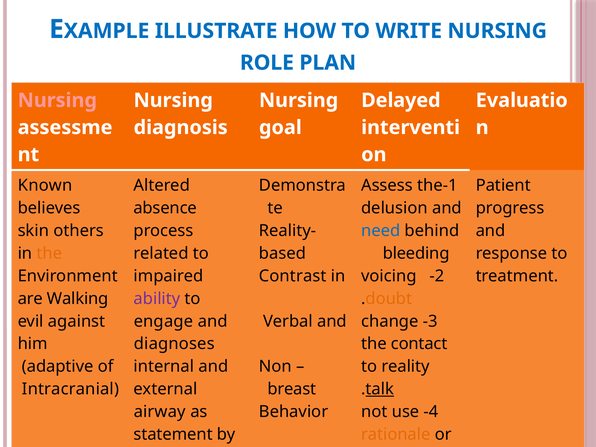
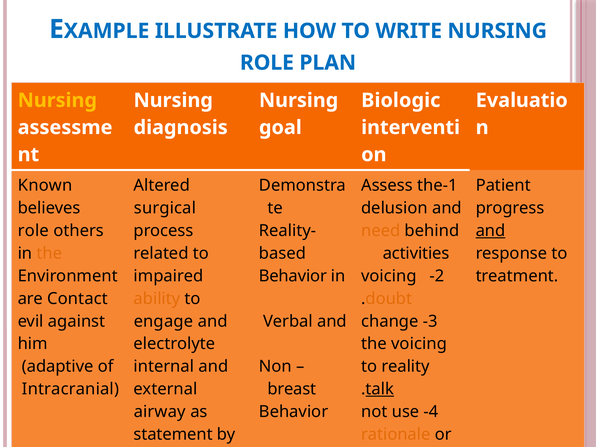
Nursing at (57, 100) colour: pink -> yellow
Delayed: Delayed -> Biologic
absence: absence -> surgical
skin at (33, 231): skin -> role
need colour: blue -> orange
and at (491, 231) underline: none -> present
bleeding: bleeding -> activities
Contrast at (293, 276): Contrast -> Behavior
Walking: Walking -> Contact
ability colour: purple -> orange
diagnoses: diagnoses -> electrolyte
the contact: contact -> voicing
